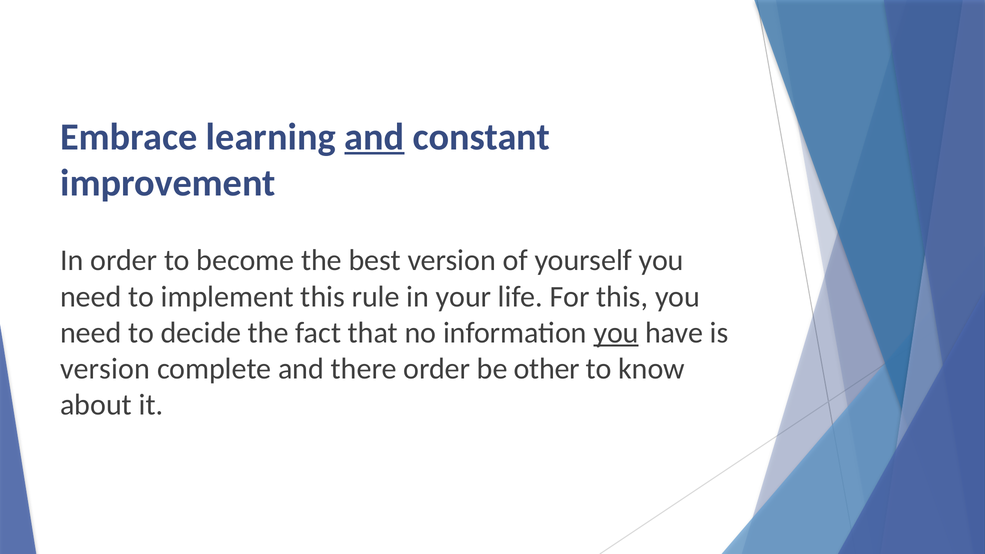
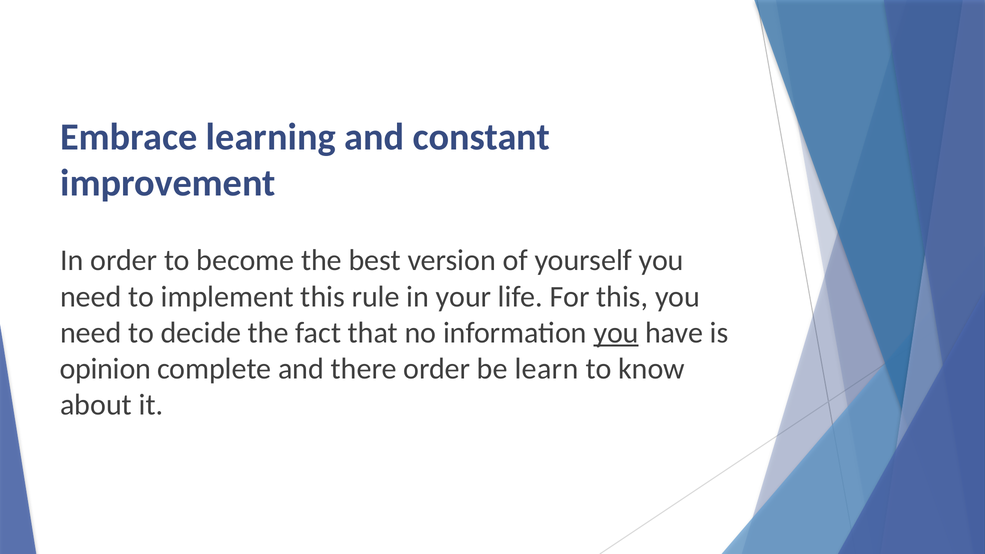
and at (374, 137) underline: present -> none
version at (105, 369): version -> opinion
other: other -> learn
